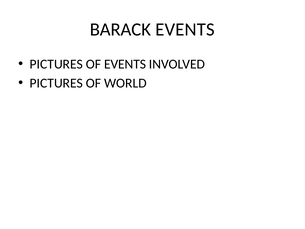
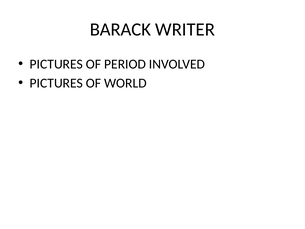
BARACK EVENTS: EVENTS -> WRITER
OF EVENTS: EVENTS -> PERIOD
